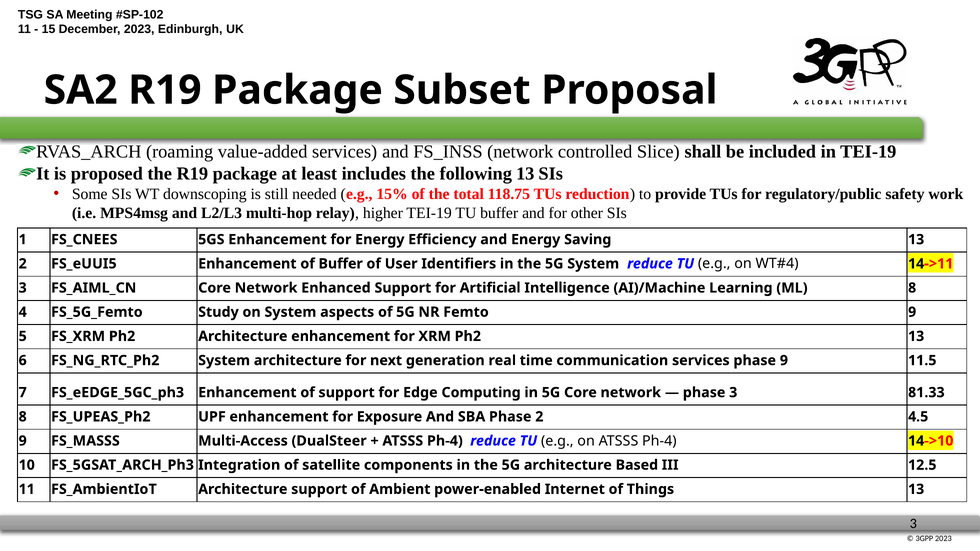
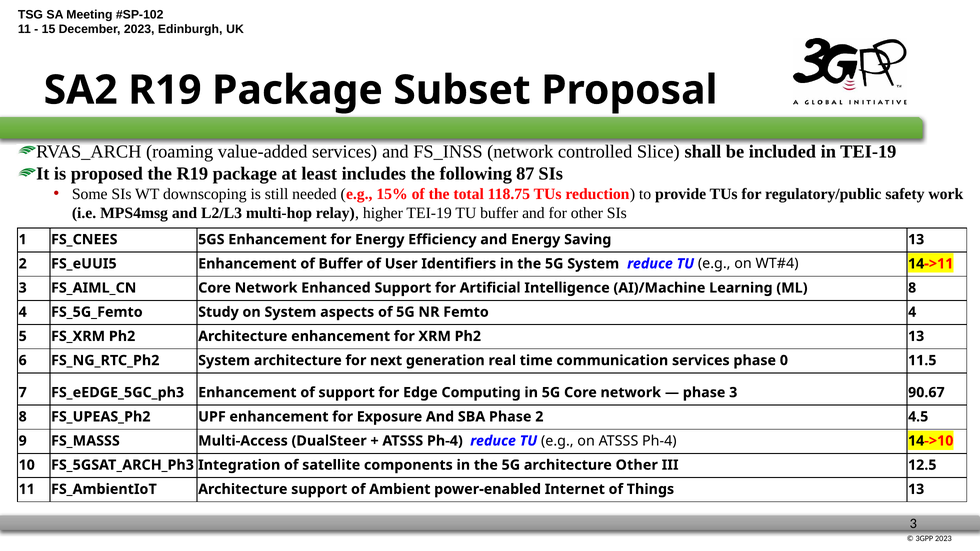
following 13: 13 -> 87
Femto 9: 9 -> 4
phase 9: 9 -> 0
81.33: 81.33 -> 90.67
architecture Based: Based -> Other
